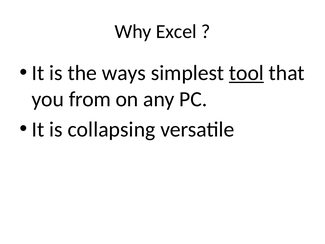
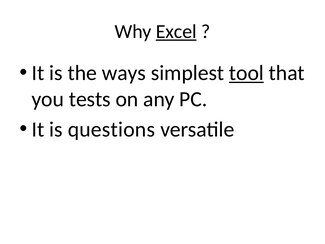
Excel underline: none -> present
from: from -> tests
collapsing: collapsing -> questions
